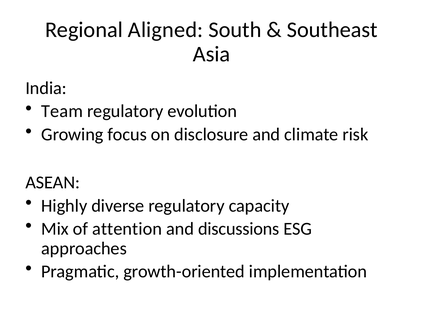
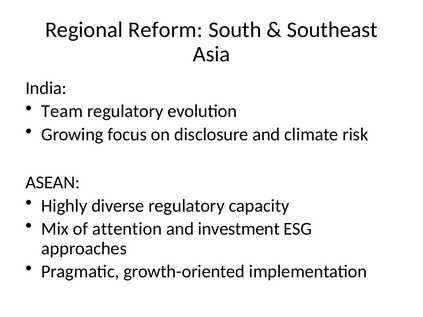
Aligned: Aligned -> Reform
discussions: discussions -> investment
